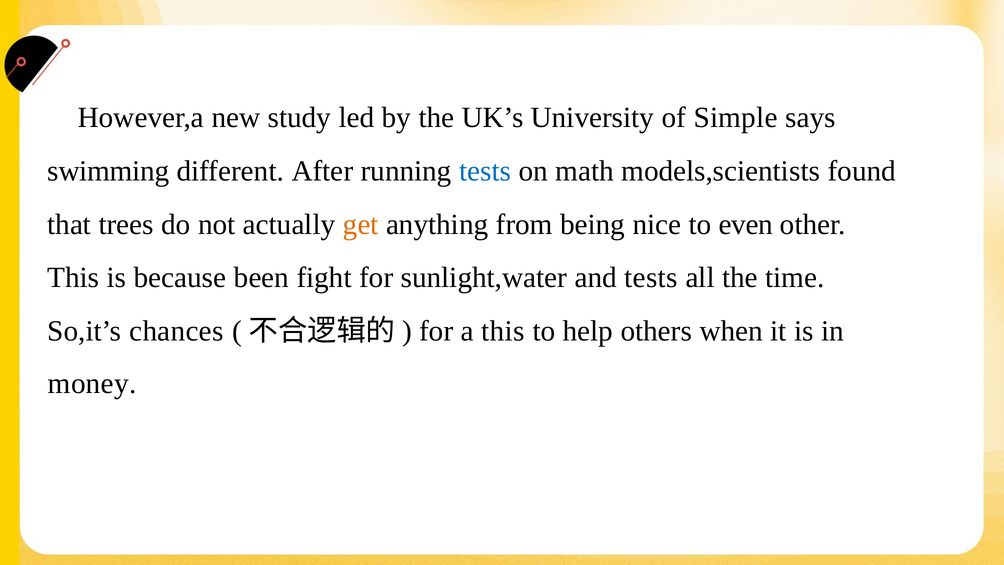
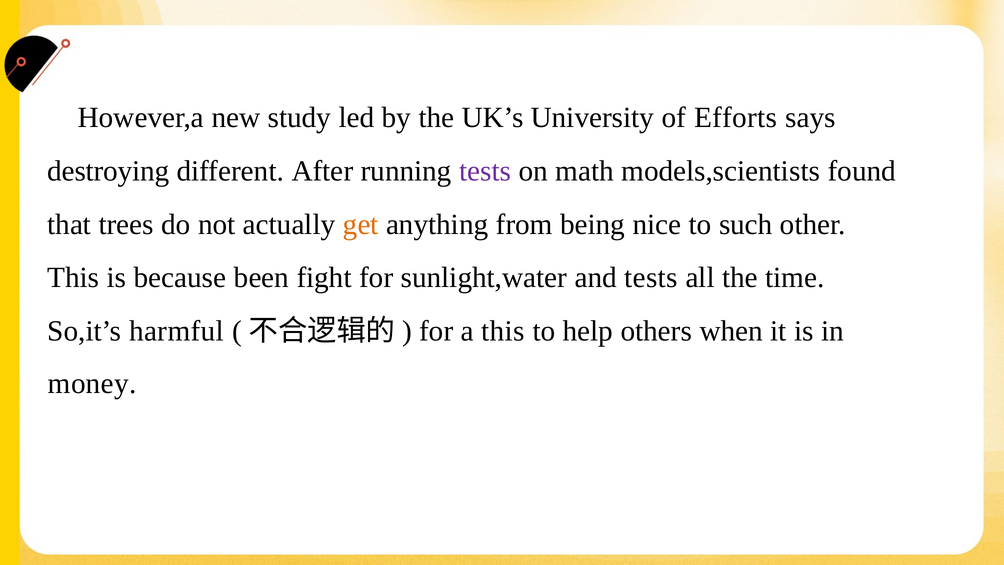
Simple: Simple -> Efforts
swimming: swimming -> destroying
tests at (485, 171) colour: blue -> purple
even: even -> such
chances: chances -> harmful
